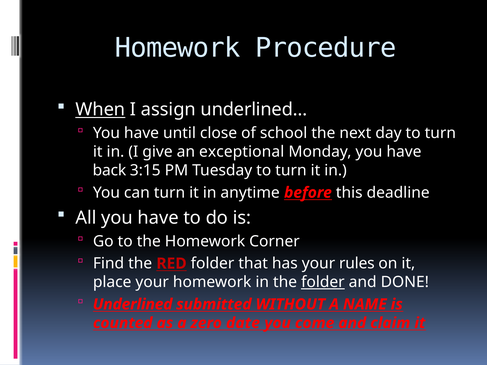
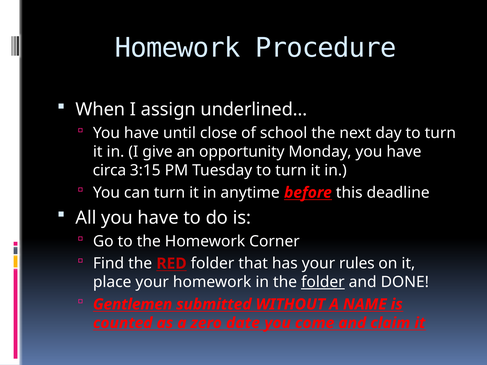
When underline: present -> none
exceptional: exceptional -> opportunity
back: back -> circa
Underlined: Underlined -> Gentlemen
